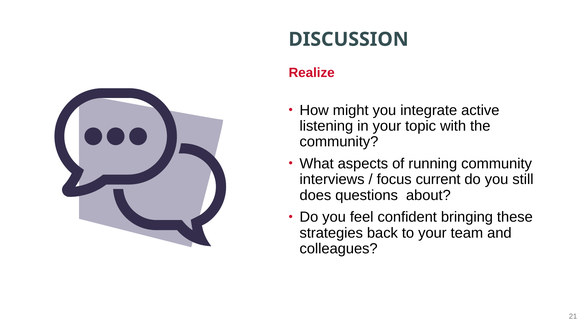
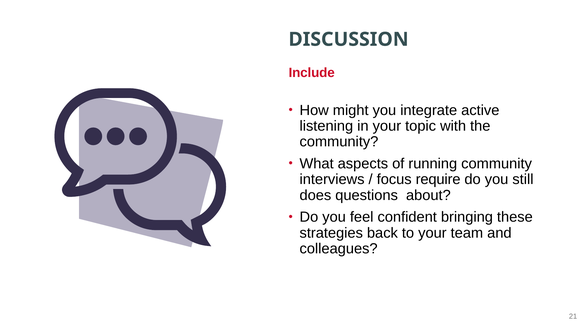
Realize: Realize -> Include
current: current -> require
